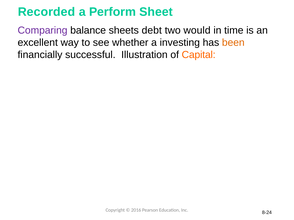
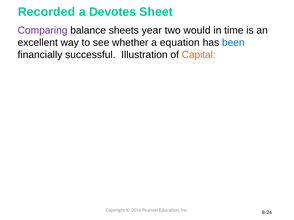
Perform: Perform -> Devotes
debt: debt -> year
investing: investing -> equation
been colour: orange -> blue
